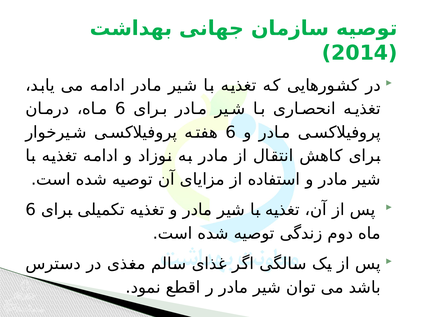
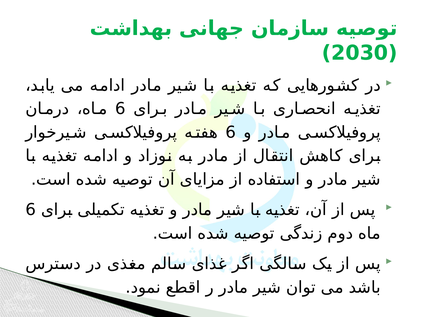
2014: 2014 -> 2030
